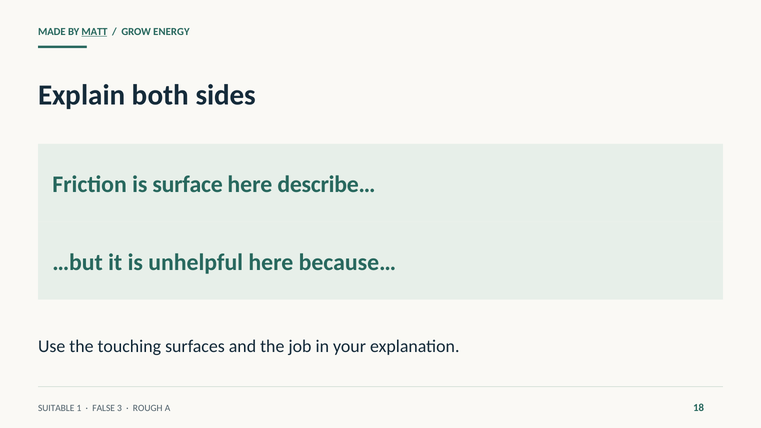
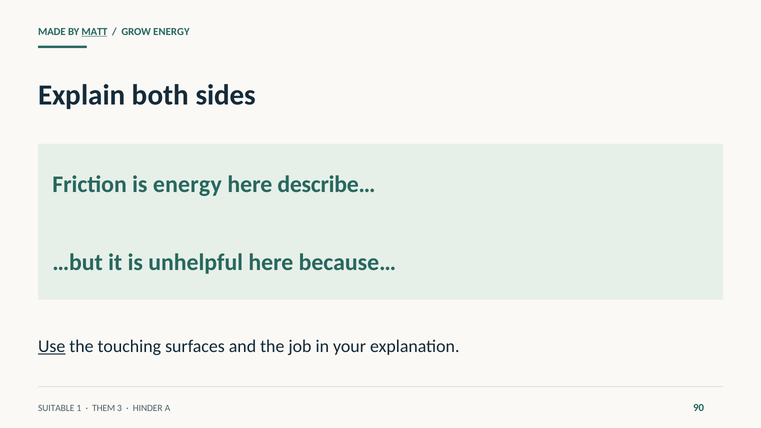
is surface: surface -> energy
Use underline: none -> present
FALSE: FALSE -> THEM
ROUGH: ROUGH -> HINDER
18: 18 -> 90
